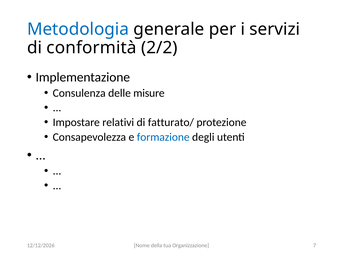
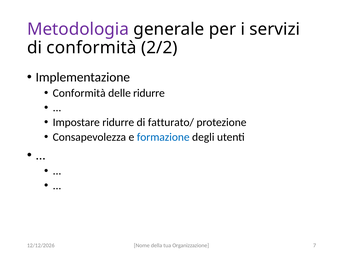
Metodologia colour: blue -> purple
Consulenza at (79, 93): Consulenza -> Conformità
delle misure: misure -> ridurre
Impostare relativi: relativi -> ridurre
